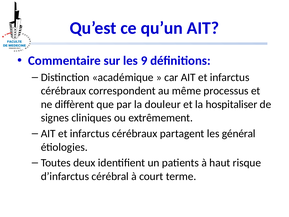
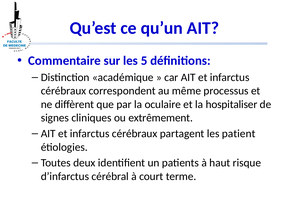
9: 9 -> 5
douleur: douleur -> oculaire
général: général -> patient
